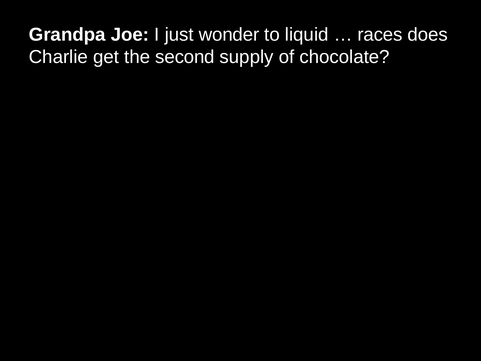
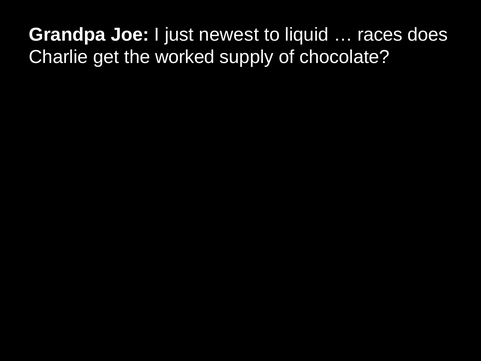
wonder: wonder -> newest
second: second -> worked
